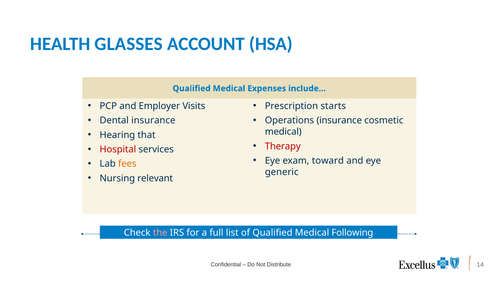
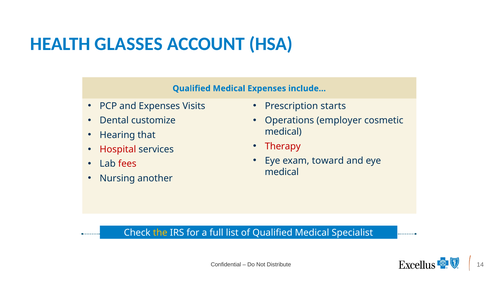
and Employer: Employer -> Expenses
Dental insurance: insurance -> customize
Operations insurance: insurance -> employer
fees colour: orange -> red
generic at (282, 172): generic -> medical
relevant: relevant -> another
the colour: pink -> yellow
Following: Following -> Specialist
